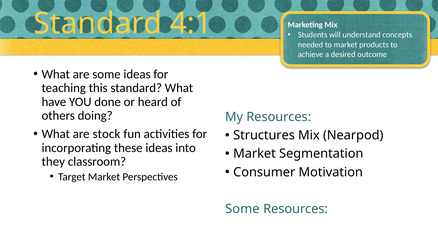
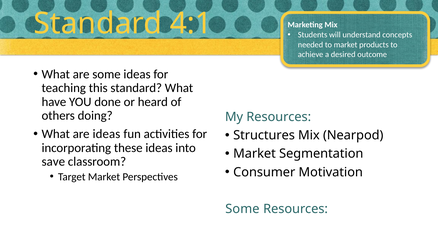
are stock: stock -> ideas
they: they -> save
